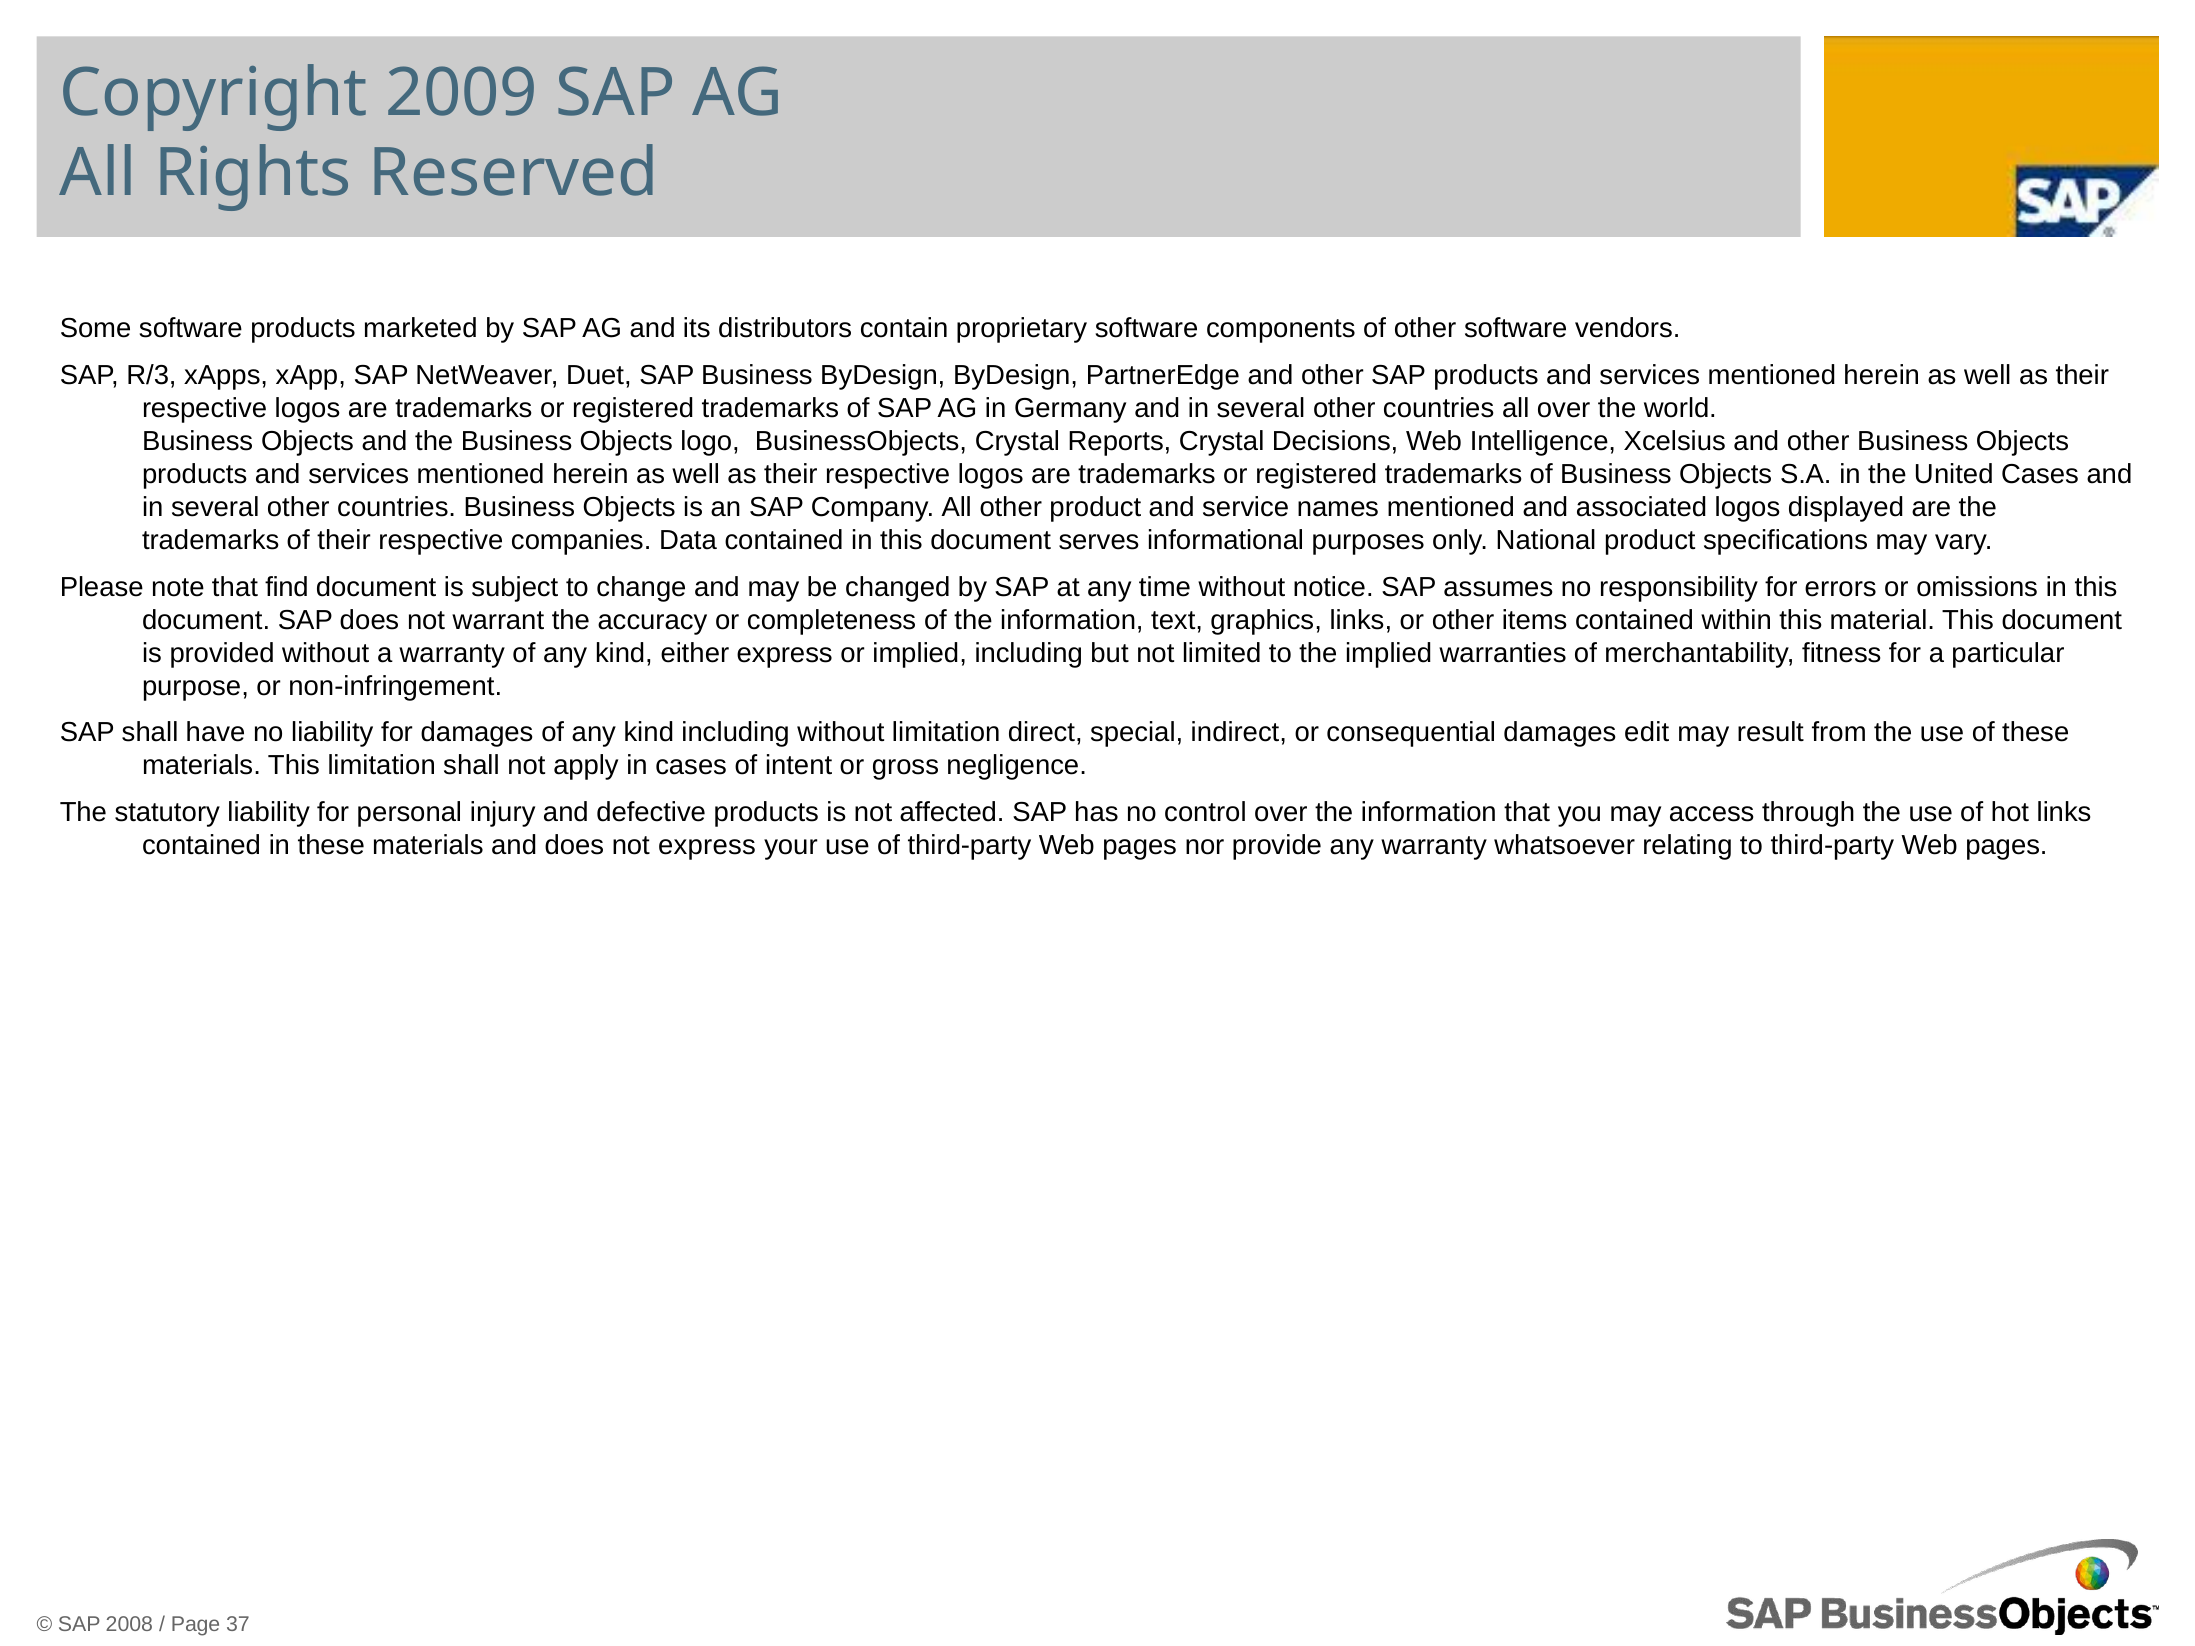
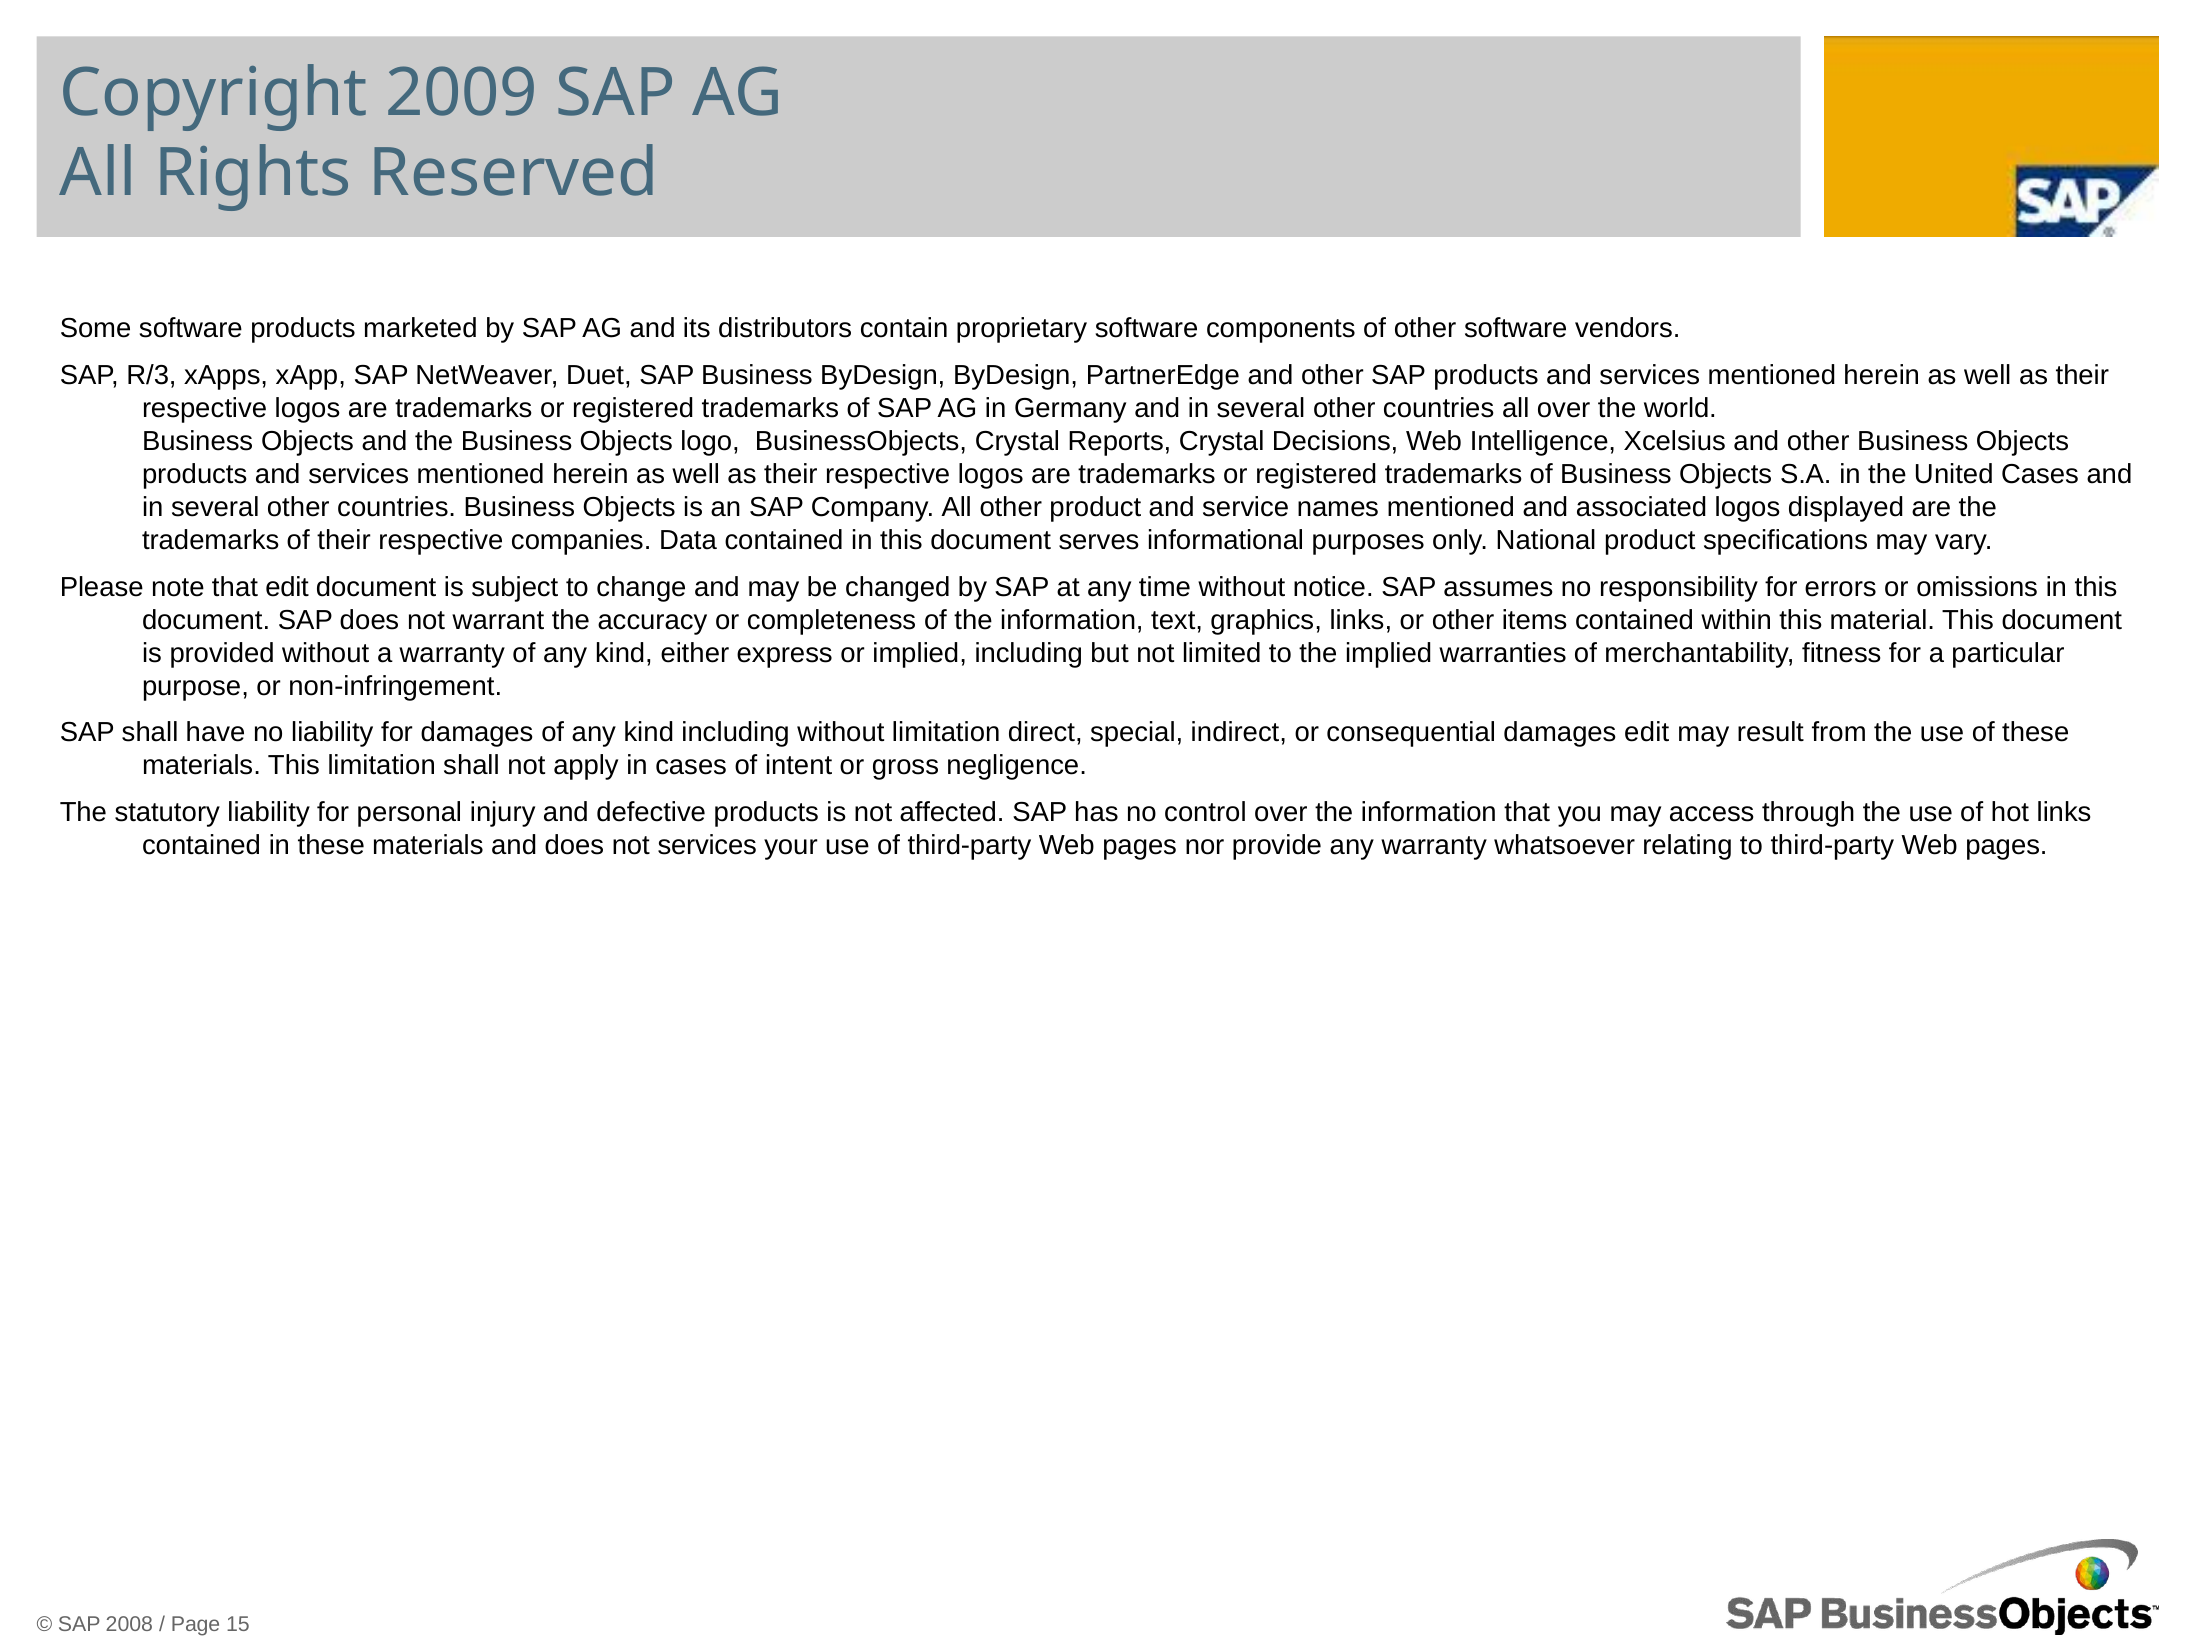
that find: find -> edit
not express: express -> services
37: 37 -> 15
